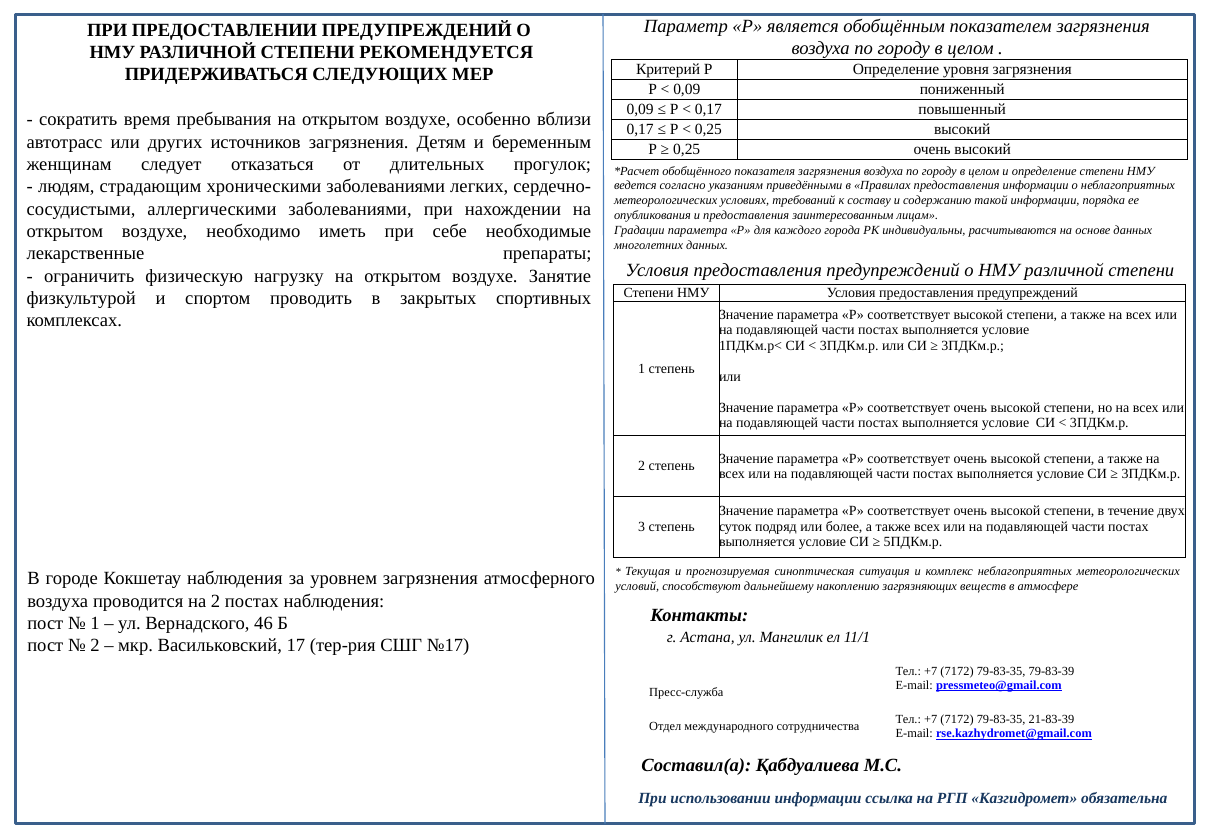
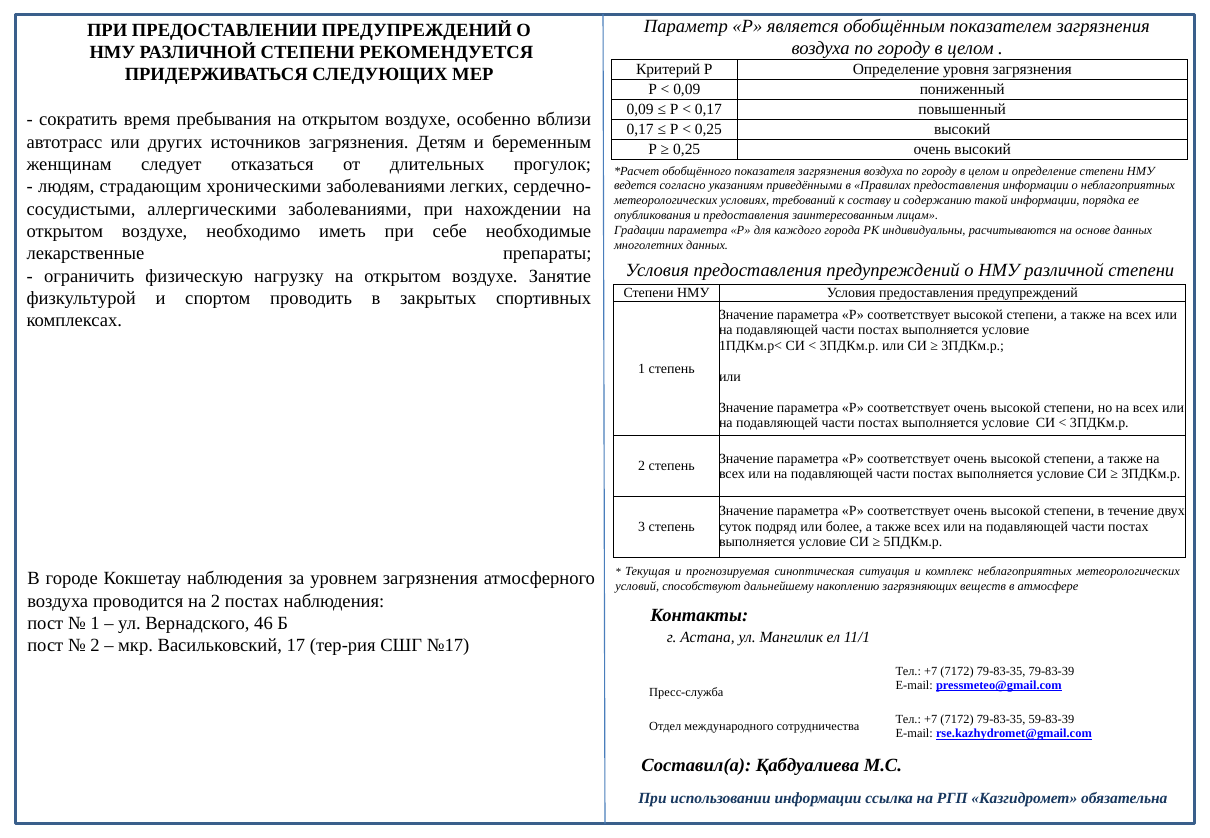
21-83-39: 21-83-39 -> 59-83-39
